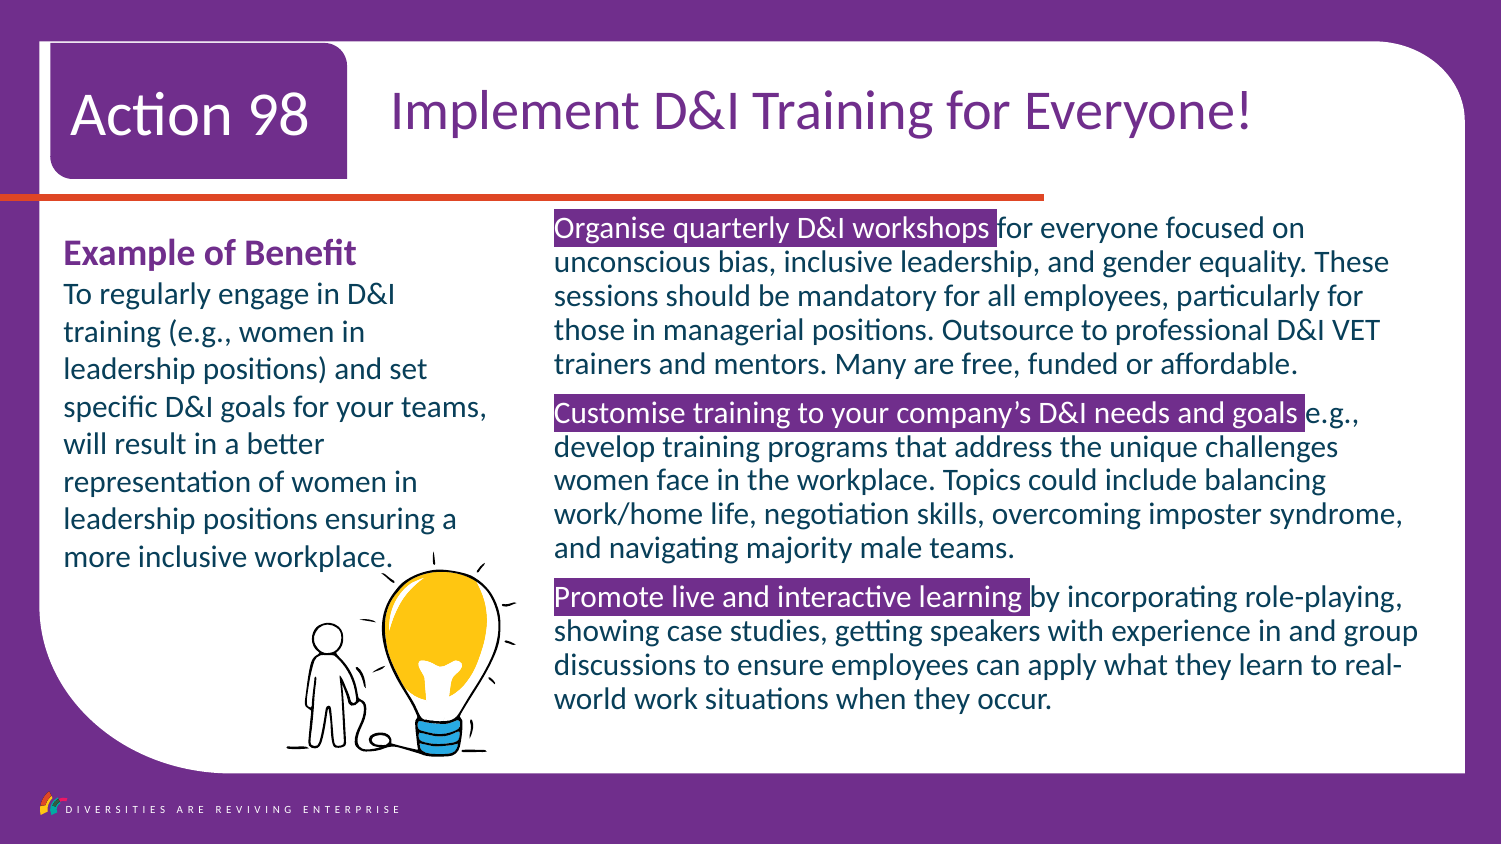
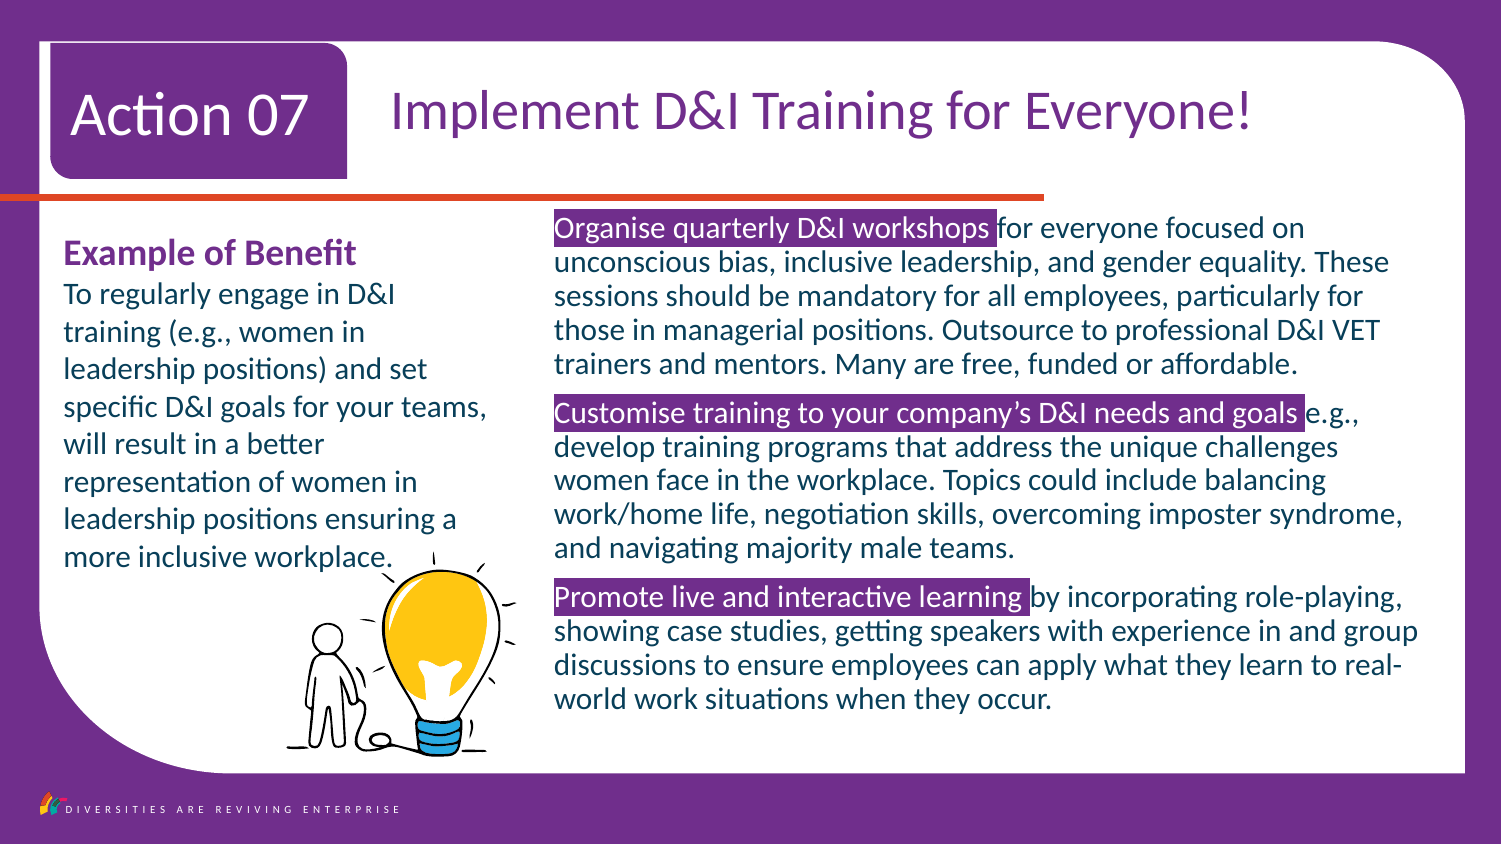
98: 98 -> 07
